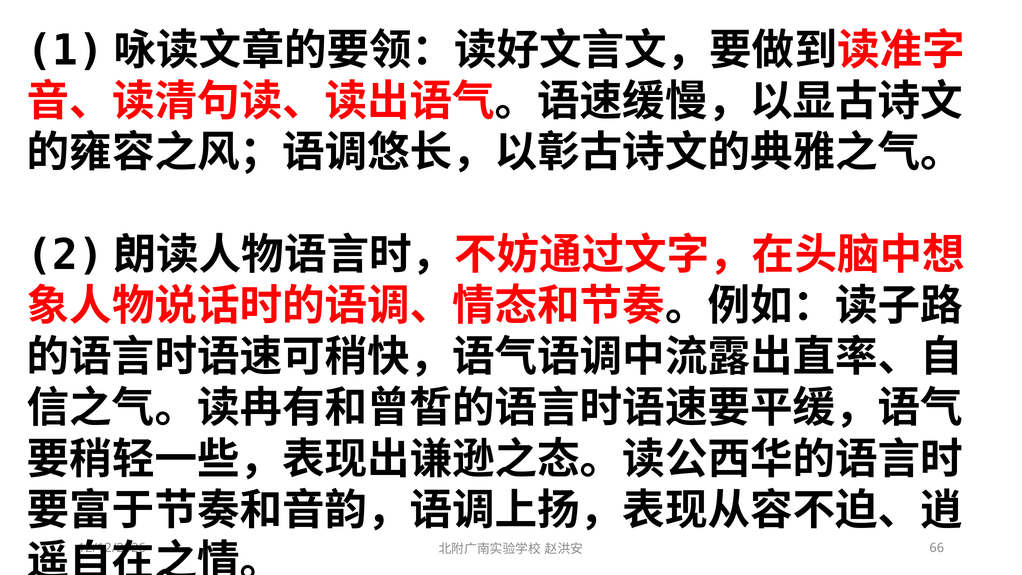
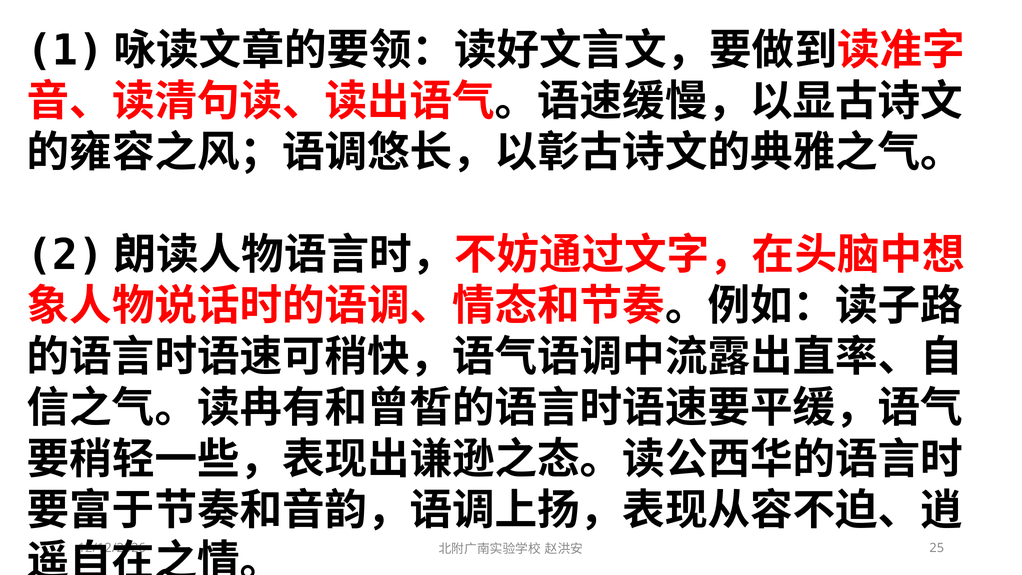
66: 66 -> 25
